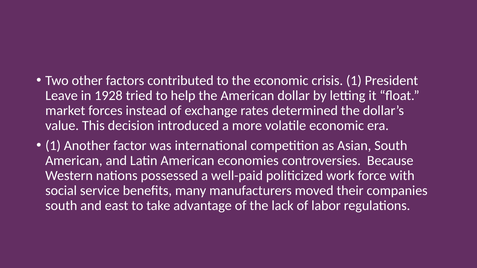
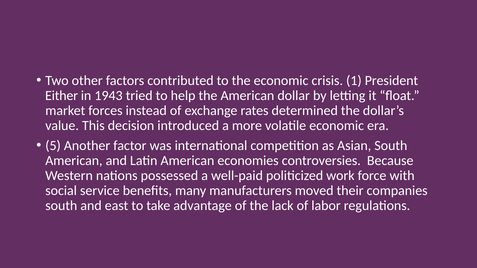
Leave: Leave -> Either
1928: 1928 -> 1943
1 at (53, 146): 1 -> 5
